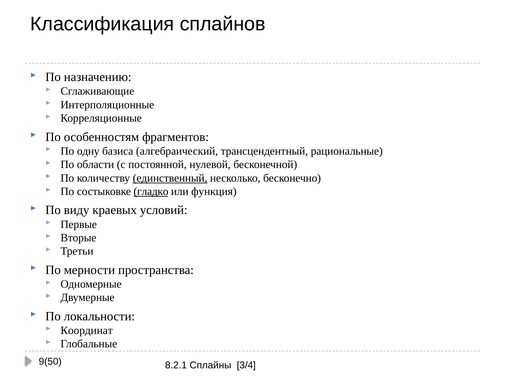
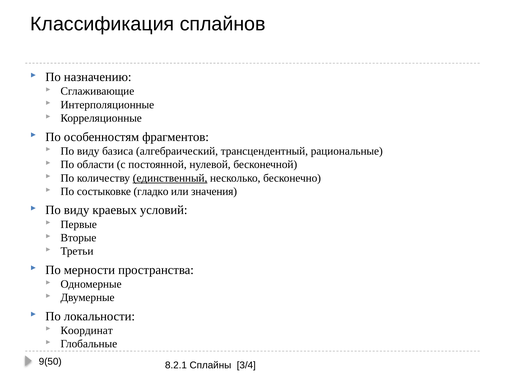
одну at (88, 151): одну -> виду
гладко underline: present -> none
функция: функция -> значения
